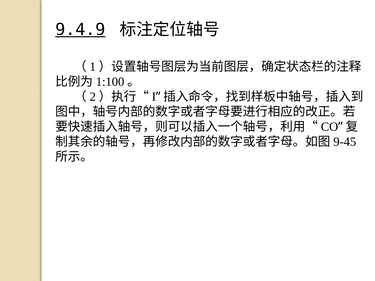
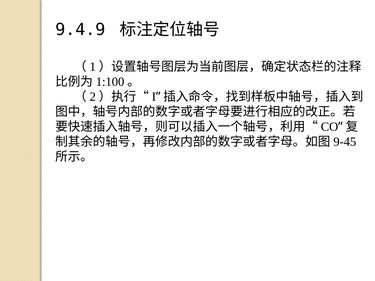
9.4.9 underline: present -> none
